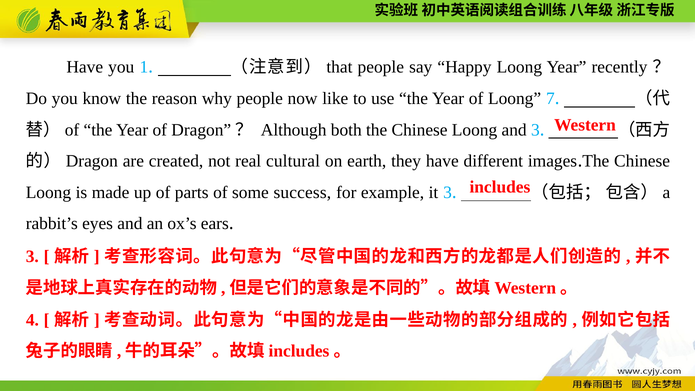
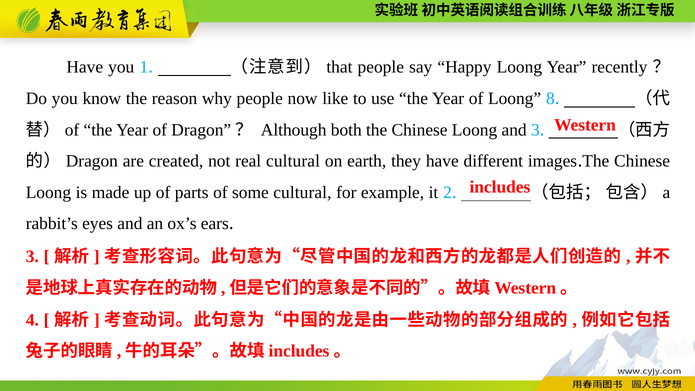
7: 7 -> 8
some success: success -> cultural
it 3: 3 -> 2
